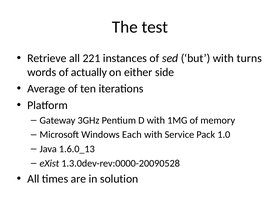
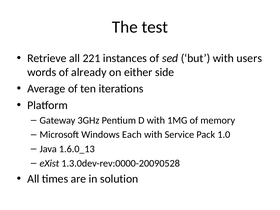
turns: turns -> users
actually: actually -> already
